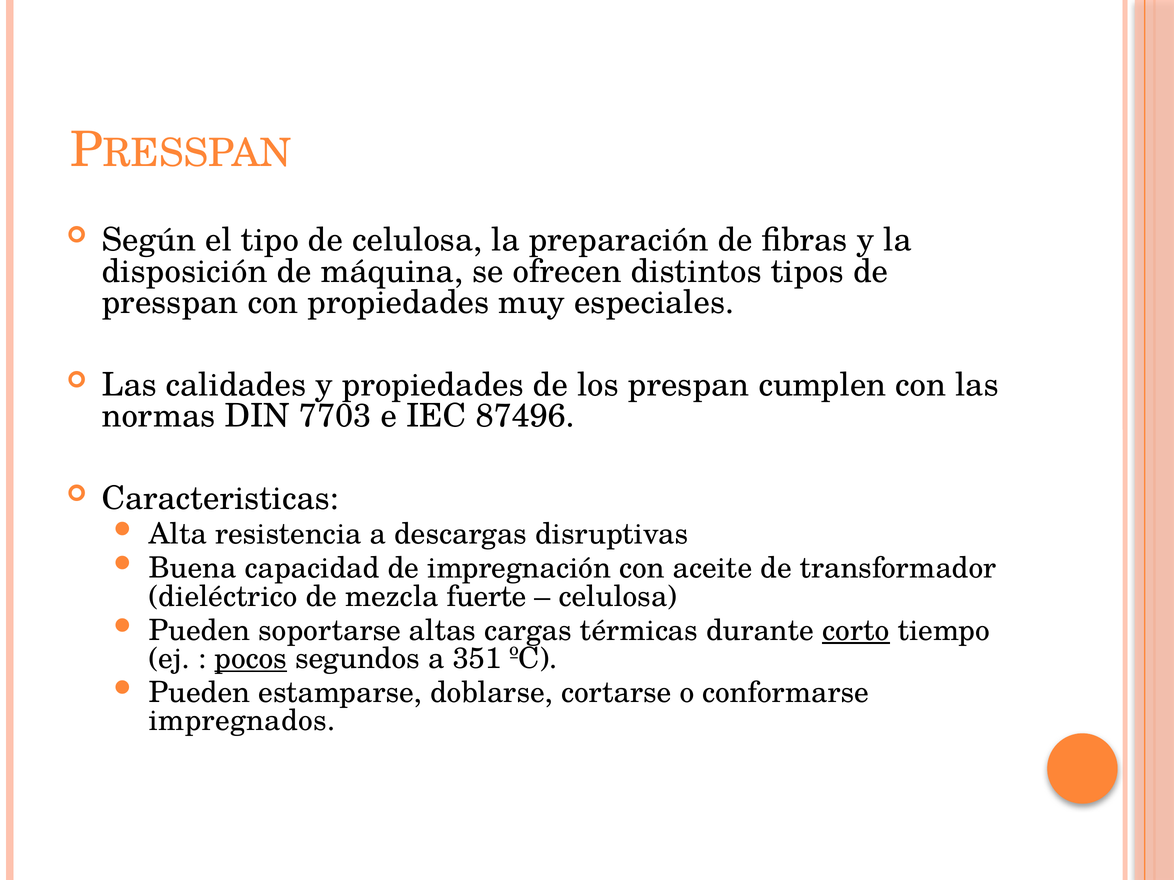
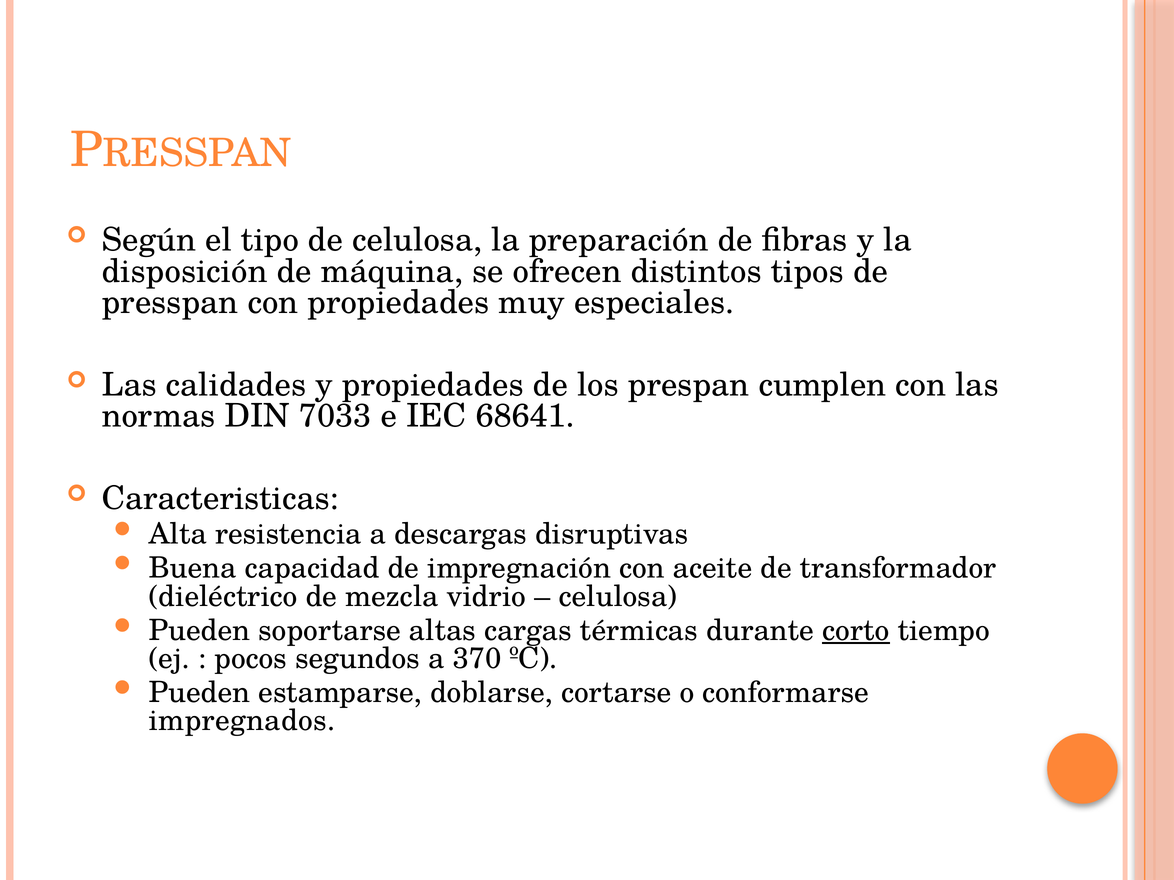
7703: 7703 -> 7033
87496: 87496 -> 68641
fuerte: fuerte -> vidrio
pocos underline: present -> none
351: 351 -> 370
